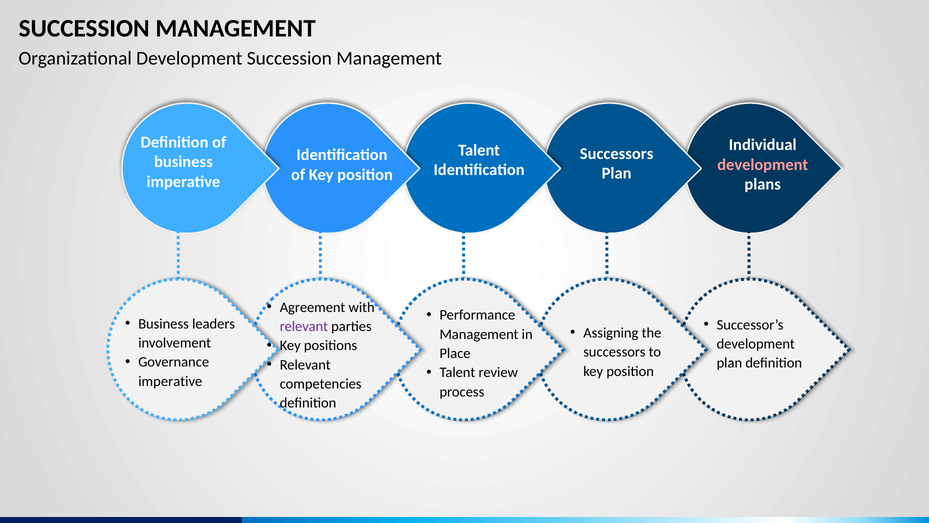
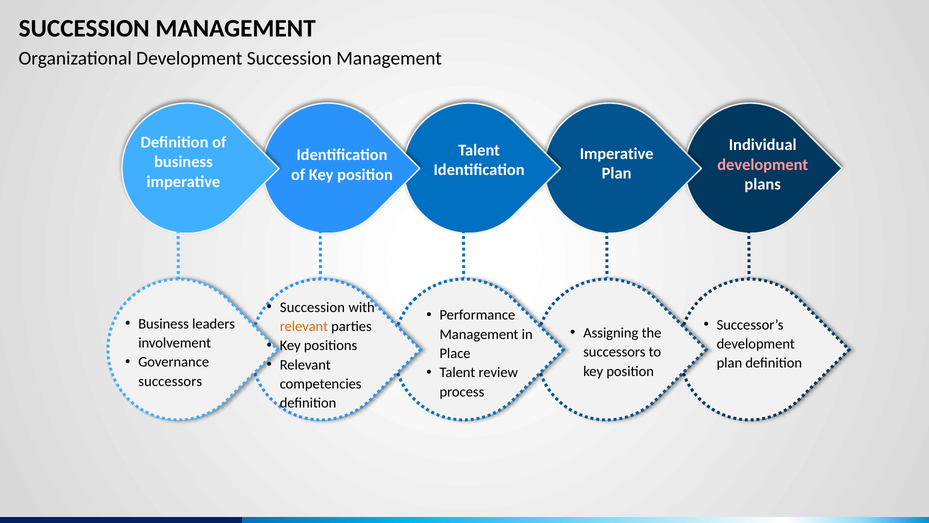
Successors at (617, 154): Successors -> Imperative
Agreement at (313, 307): Agreement -> Succession
relevant at (304, 326) colour: purple -> orange
imperative at (170, 381): imperative -> successors
